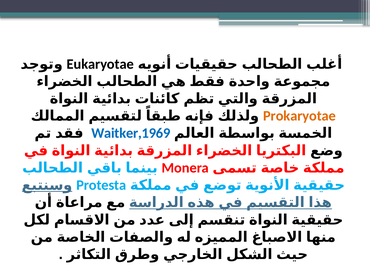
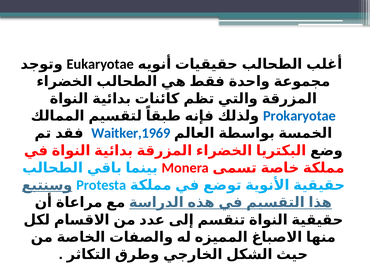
Prokaryotae colour: orange -> blue
